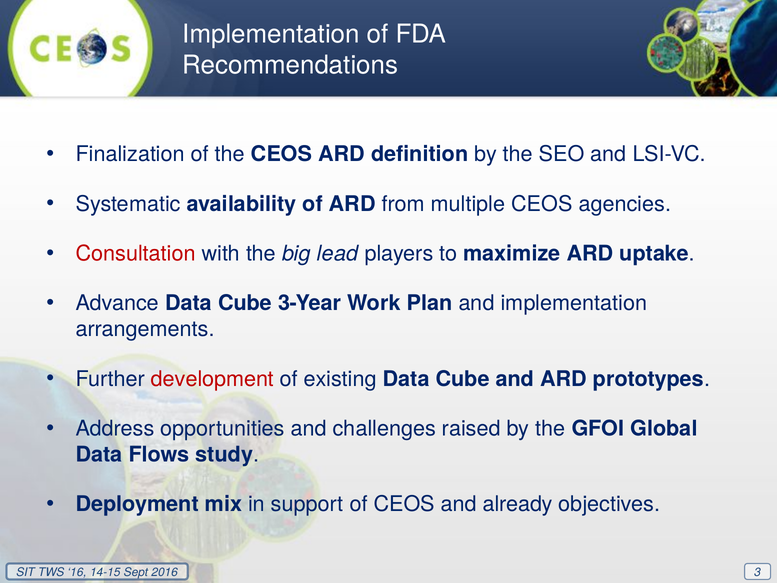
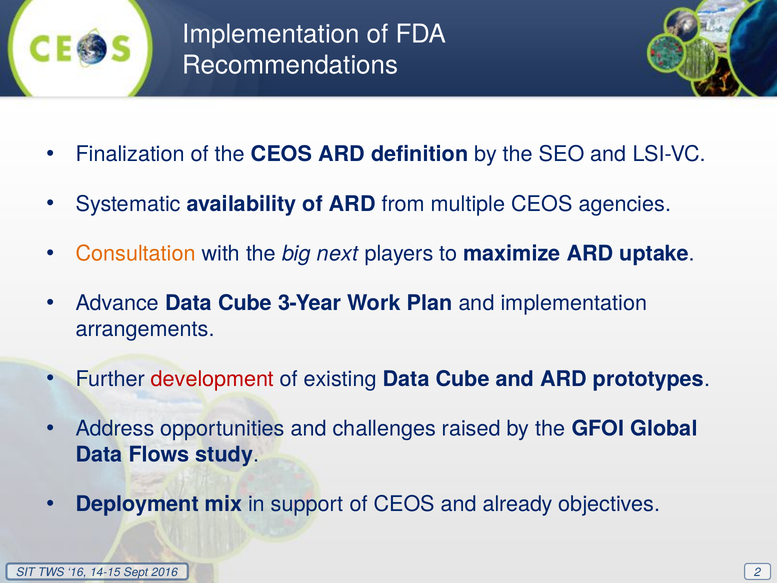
Consultation colour: red -> orange
lead: lead -> next
3: 3 -> 2
